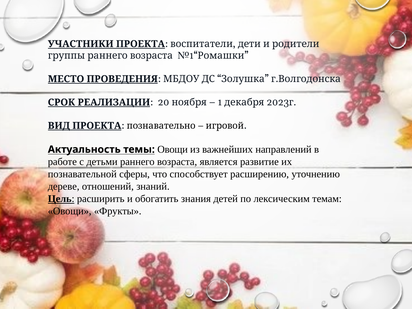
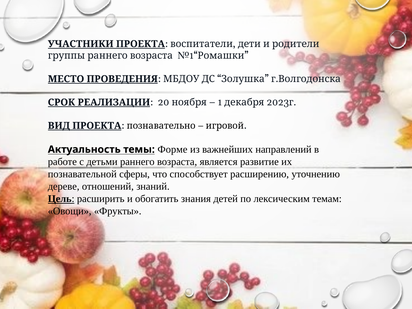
темы Овощи: Овощи -> Форме
